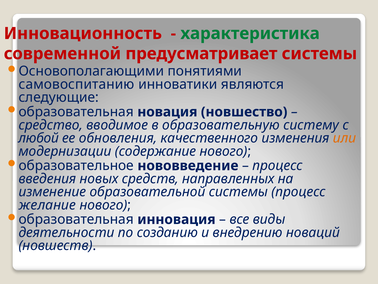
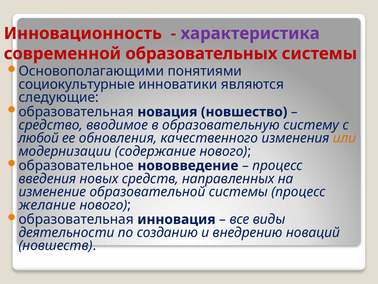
характеристика colour: green -> purple
предусматривает: предусматривает -> образовательных
самовоспитанию: самовоспитанию -> социокультурные
